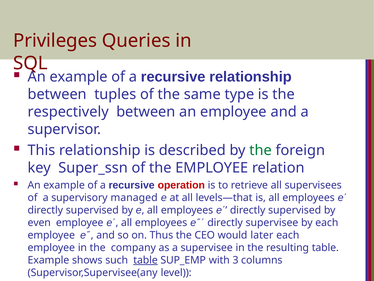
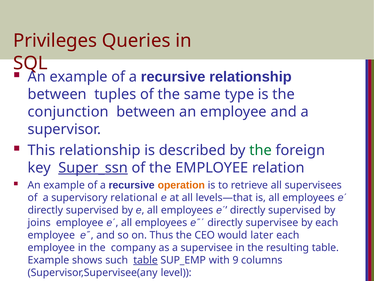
respectively: respectively -> conjunction
Super_ssn underline: none -> present
operation colour: red -> orange
managed: managed -> relational
even: even -> joins
3: 3 -> 9
